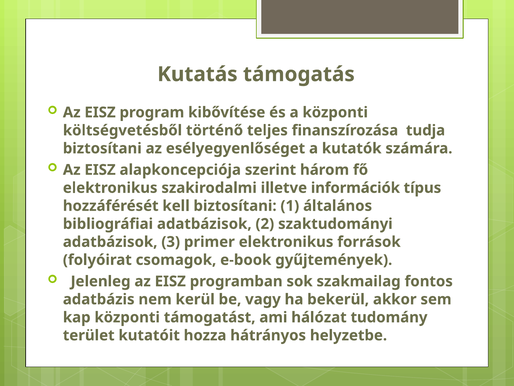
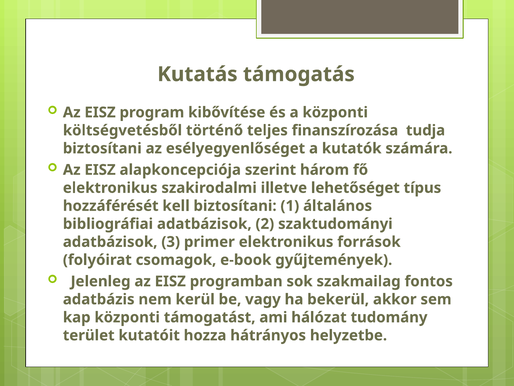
információk: információk -> lehetőséget
